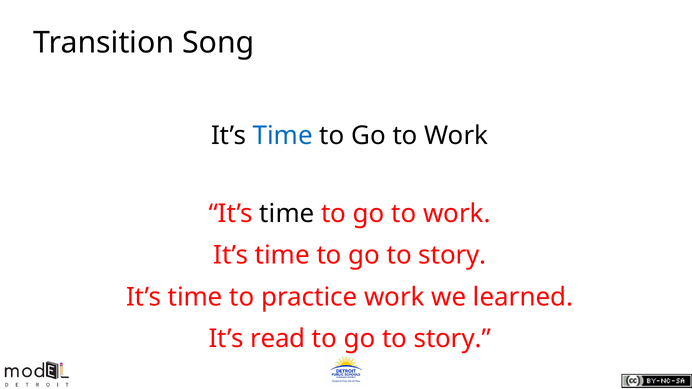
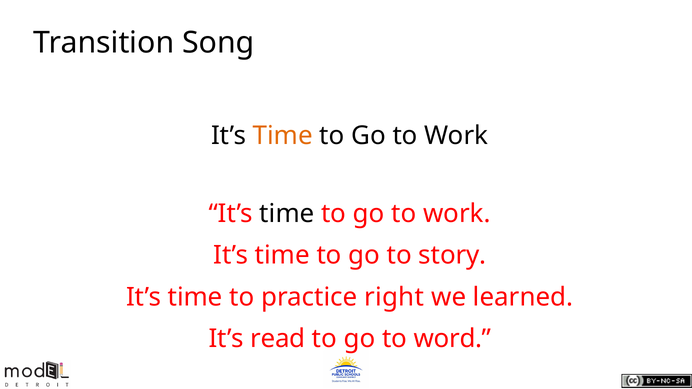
Time at (283, 136) colour: blue -> orange
practice work: work -> right
story at (452, 339): story -> word
